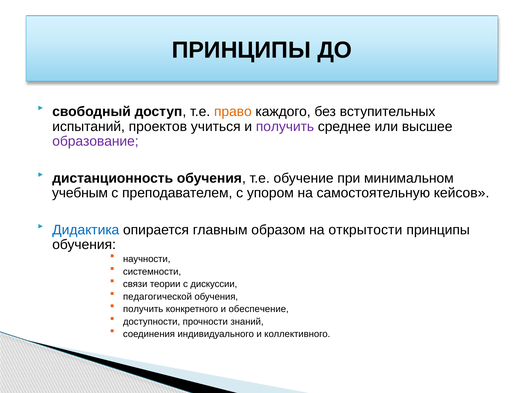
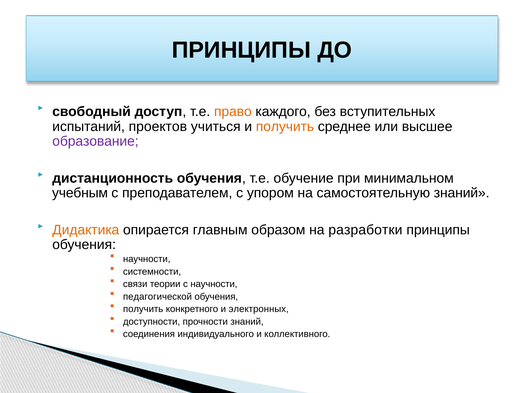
получить at (285, 127) colour: purple -> orange
самостоятельную кейсов: кейсов -> знаний
Дидактика colour: blue -> orange
открытости: открытости -> разработки
с дискуссии: дискуссии -> научности
обеспечение: обеспечение -> электронных
